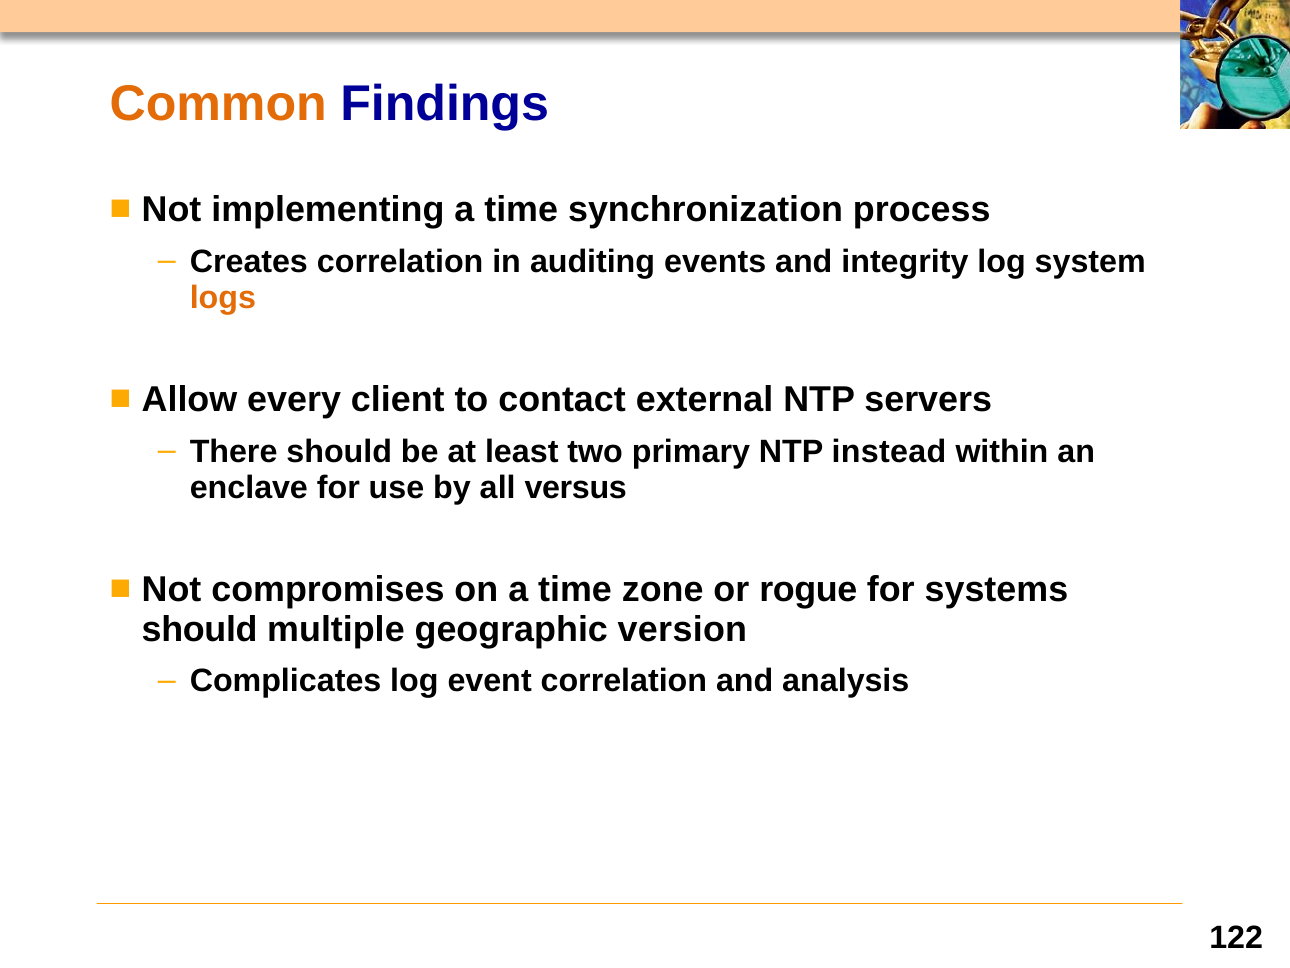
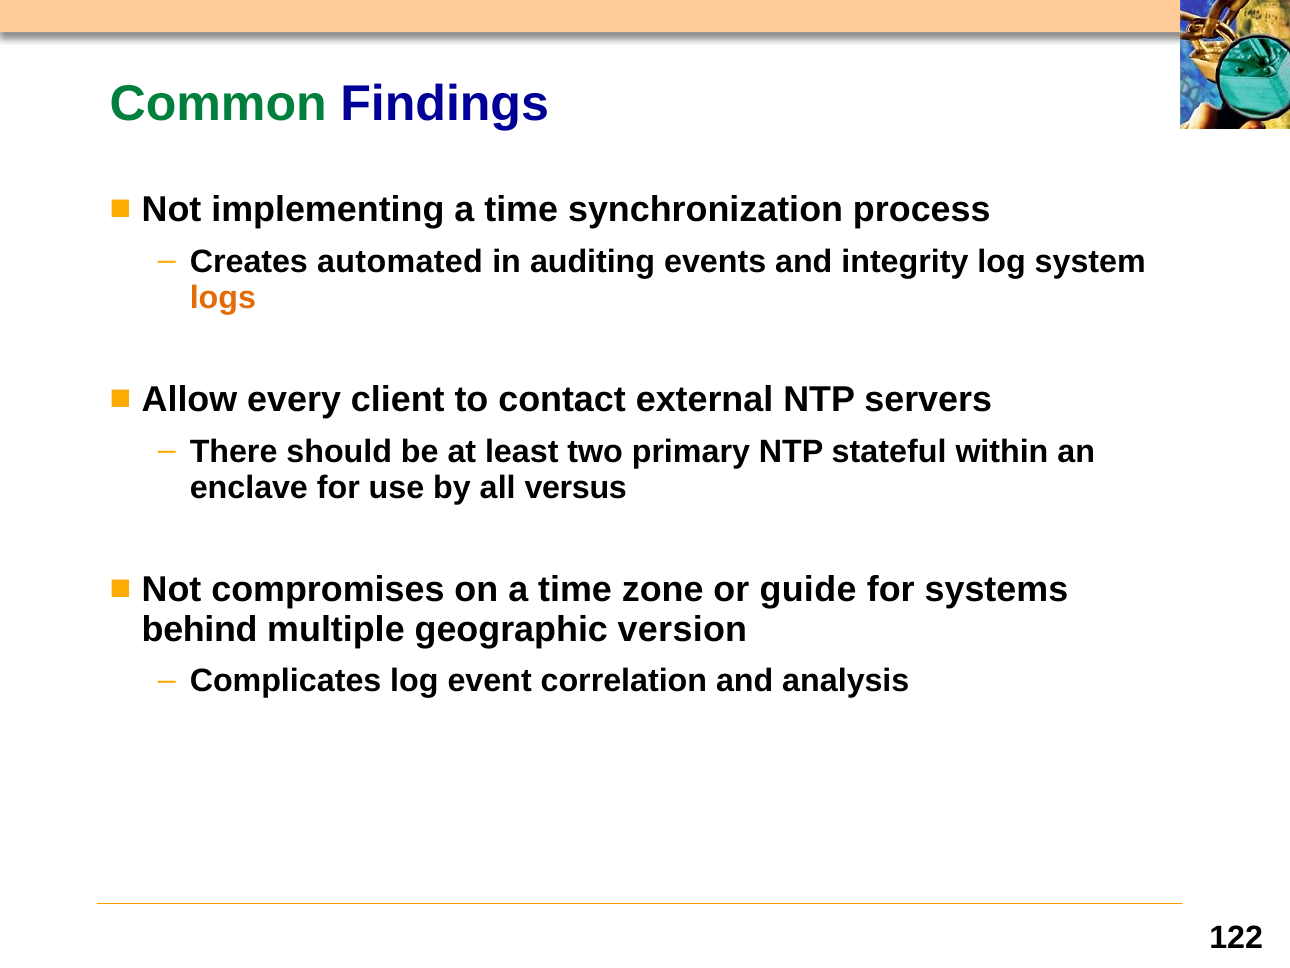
Common colour: orange -> green
Creates correlation: correlation -> automated
instead: instead -> stateful
rogue: rogue -> guide
should at (200, 629): should -> behind
